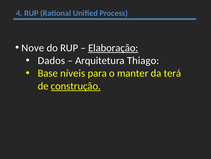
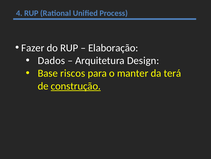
Nove: Nove -> Fazer
Elaboração underline: present -> none
Thiago: Thiago -> Design
níveis: níveis -> riscos
